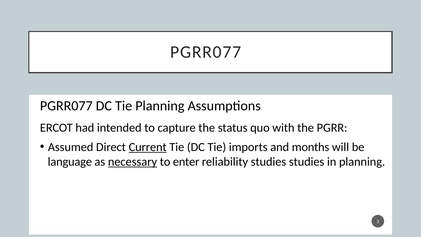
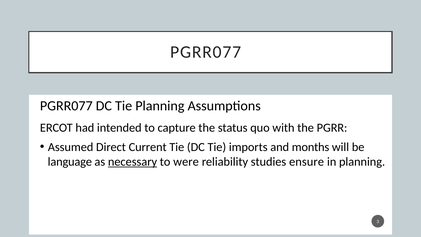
Current underline: present -> none
enter: enter -> were
studies studies: studies -> ensure
